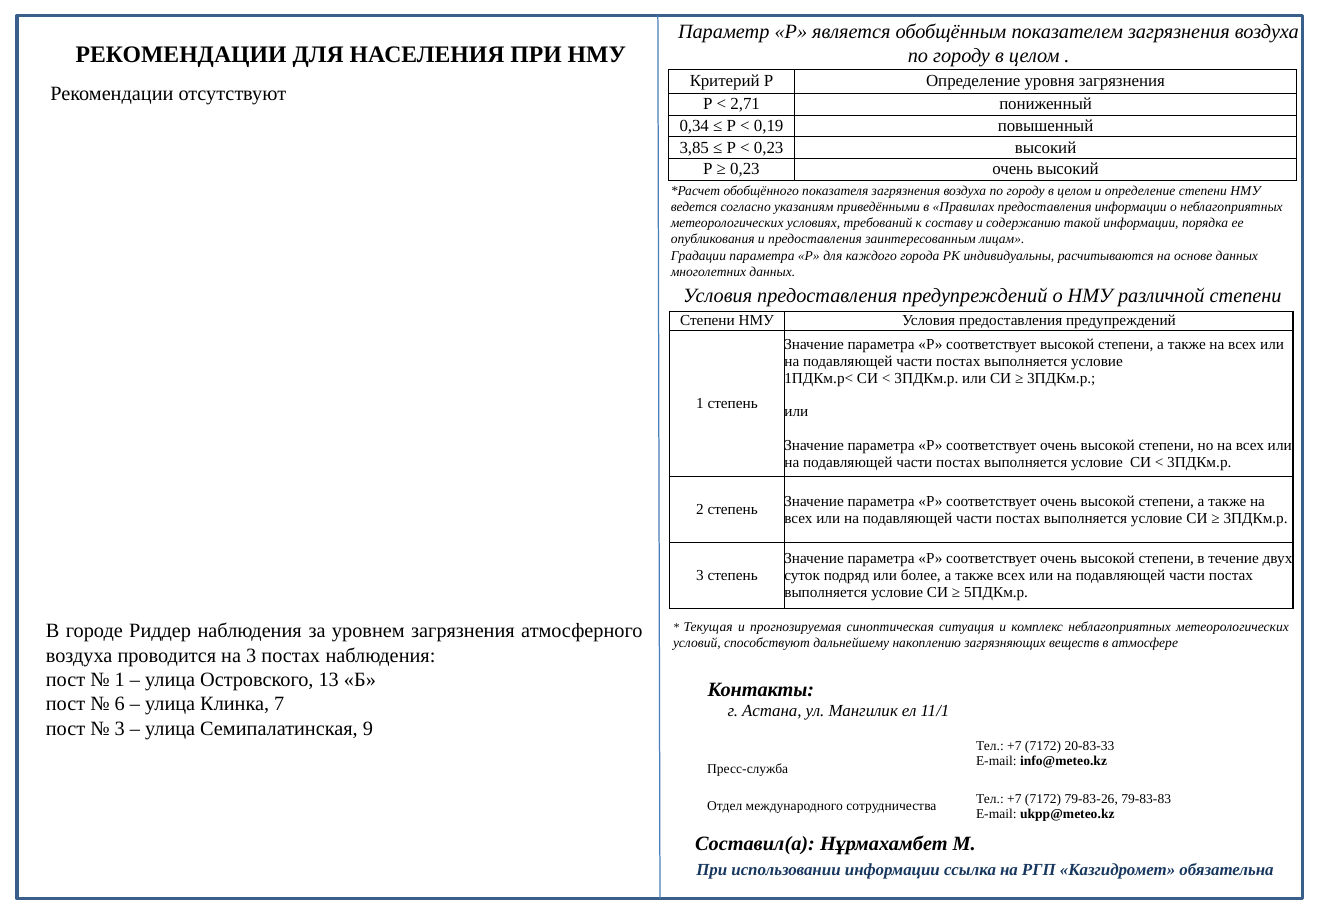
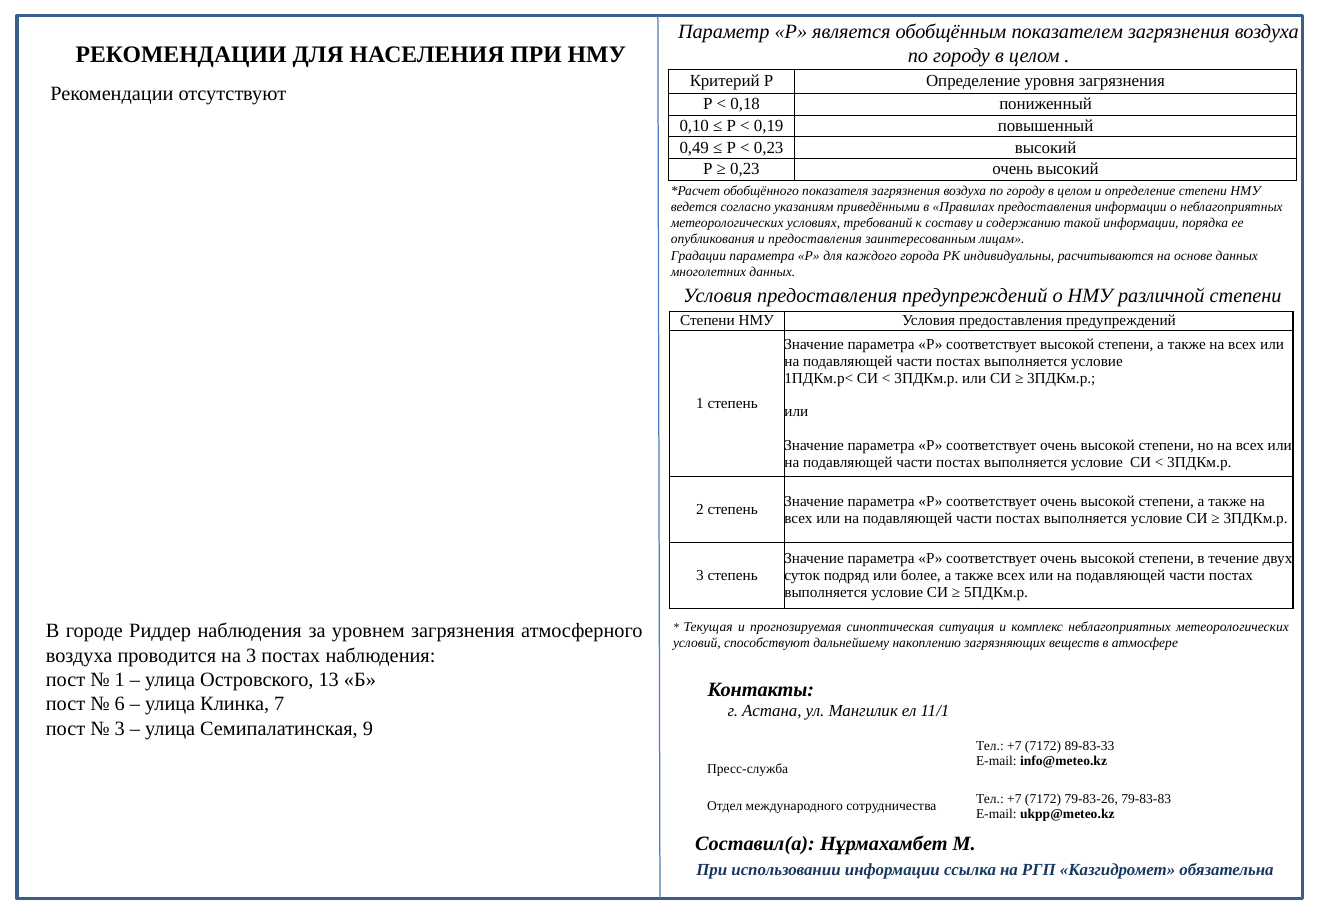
2,71: 2,71 -> 0,18
0,34: 0,34 -> 0,10
3,85: 3,85 -> 0,49
20-83-33: 20-83-33 -> 89-83-33
